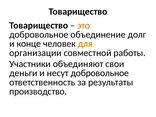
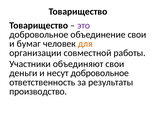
это colour: orange -> purple
объединение долг: долг -> свои
конце: конце -> бумаг
